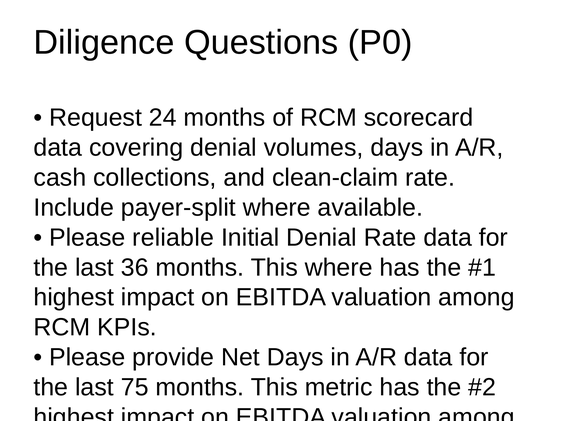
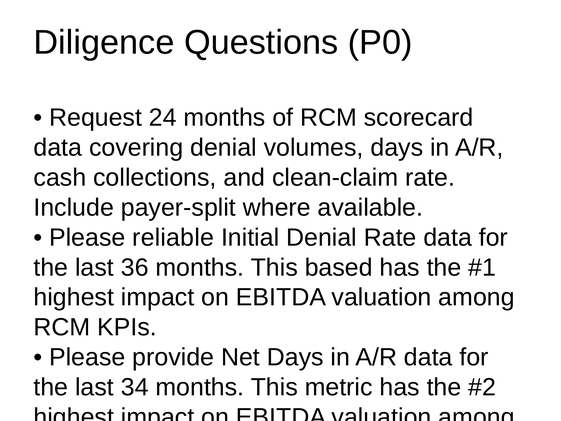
This where: where -> based
75: 75 -> 34
